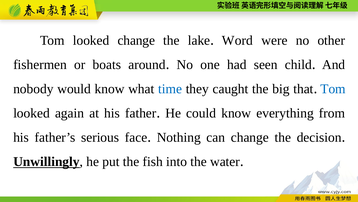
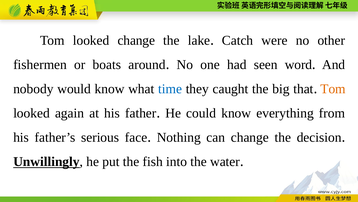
Word: Word -> Catch
child: child -> word
Tom at (333, 89) colour: blue -> orange
